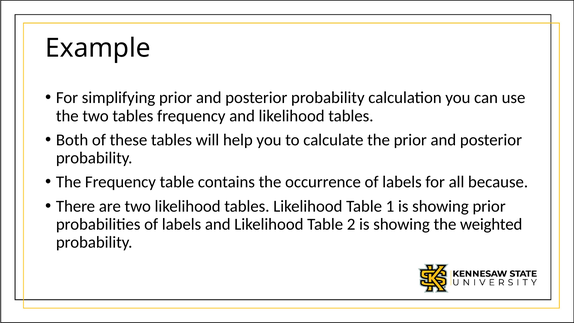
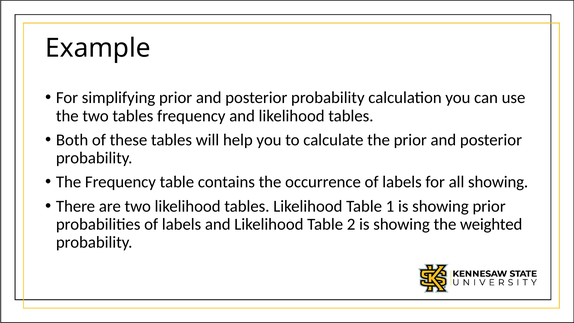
all because: because -> showing
